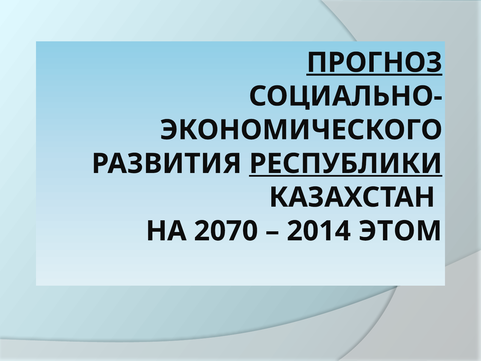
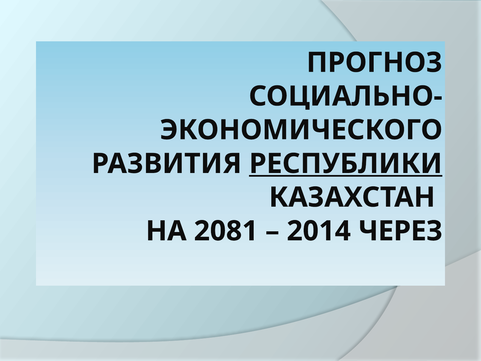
ПРОГНОЗ underline: present -> none
2070: 2070 -> 2081
ЭТОМ: ЭТОМ -> ЧЕРЕЗ
